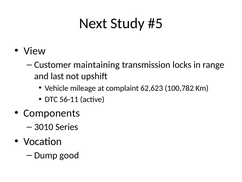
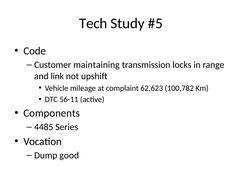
Next: Next -> Tech
View: View -> Code
last: last -> link
3010: 3010 -> 4485
